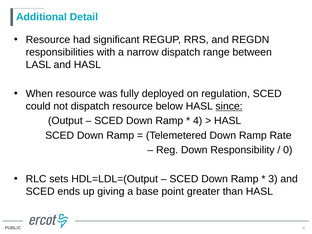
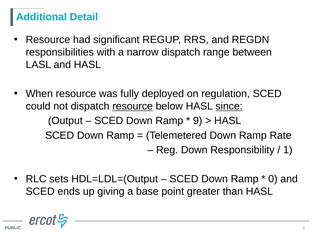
resource at (133, 106) underline: none -> present
4 at (198, 121): 4 -> 9
0: 0 -> 1
3: 3 -> 0
